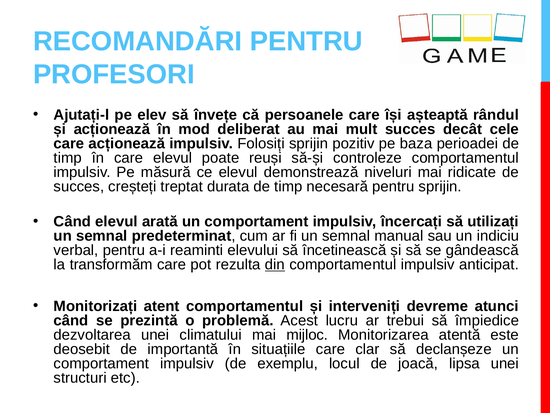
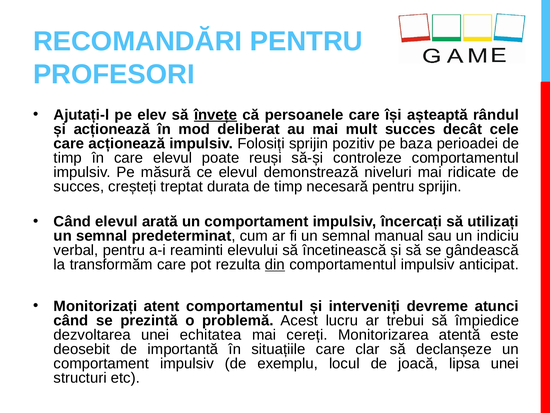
învețe underline: none -> present
climatului: climatului -> echitatea
mijloc: mijloc -> cereți
